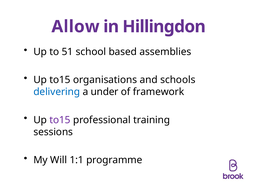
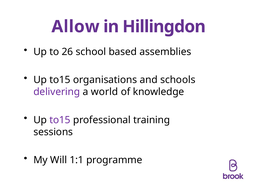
51: 51 -> 26
delivering colour: blue -> purple
under: under -> world
framework: framework -> knowledge
